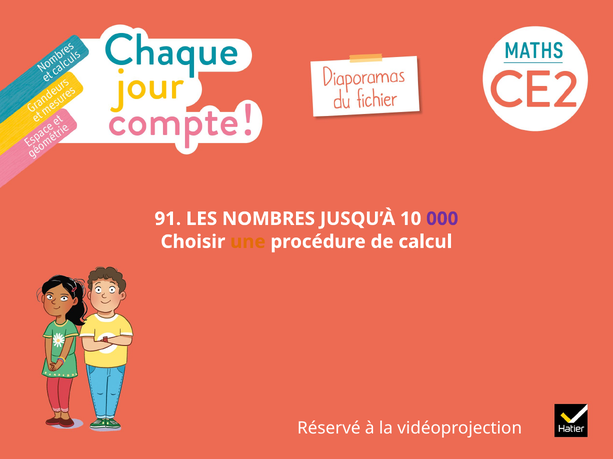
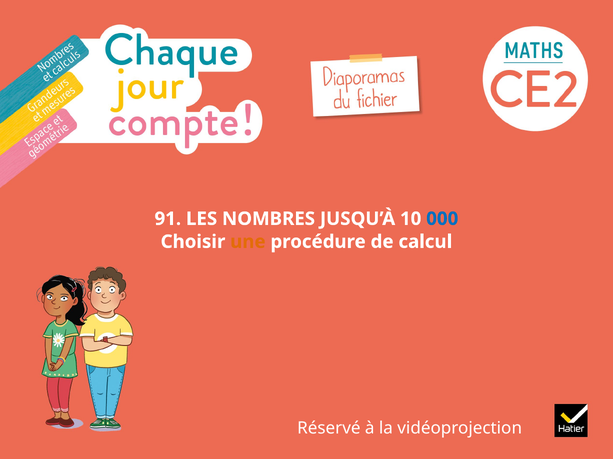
000 colour: purple -> blue
